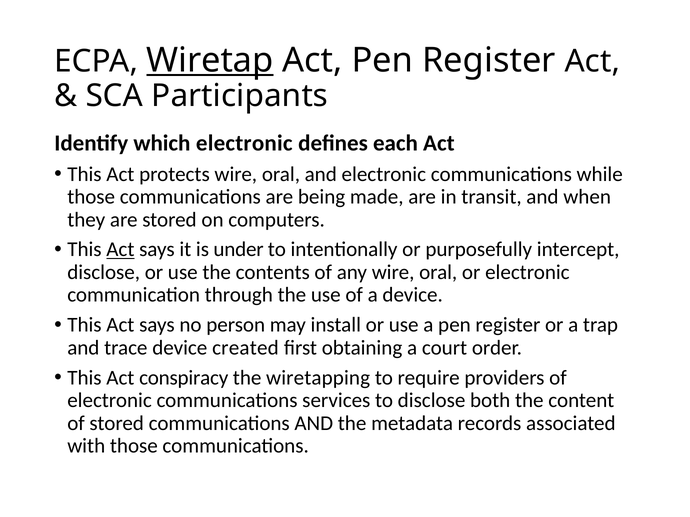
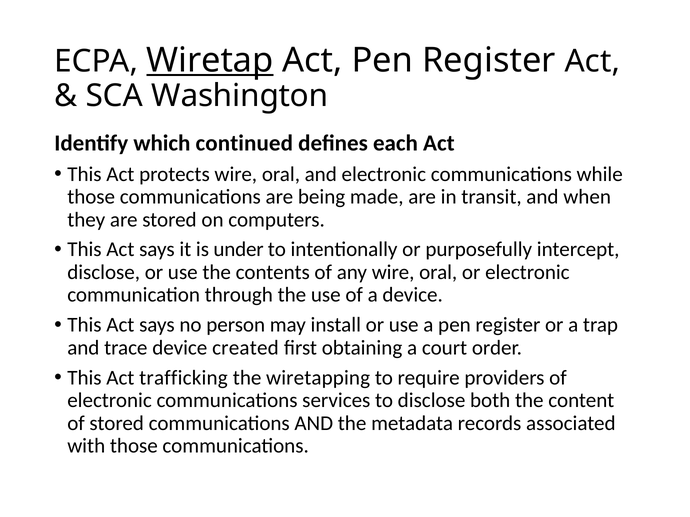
Participants: Participants -> Washington
which electronic: electronic -> continued
Act at (120, 250) underline: present -> none
conspiracy: conspiracy -> trafficking
